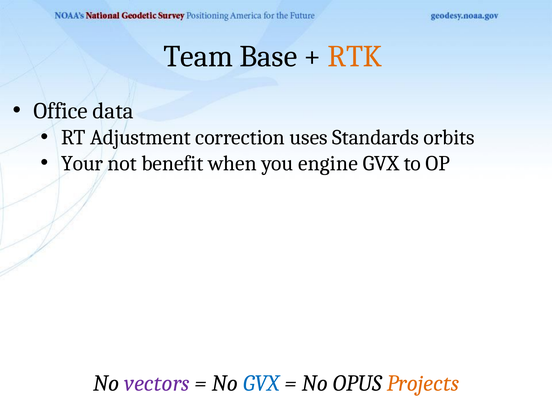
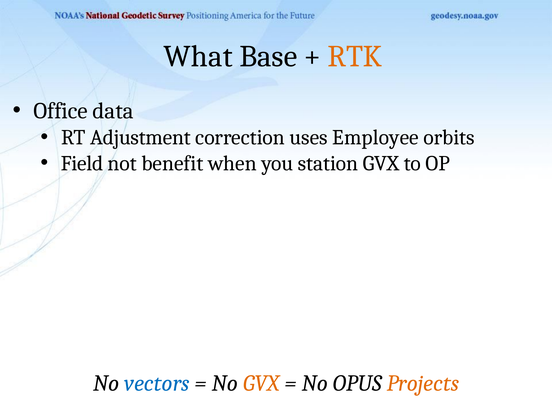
Team: Team -> What
Standards: Standards -> Employee
Your: Your -> Field
engine: engine -> station
vectors colour: purple -> blue
GVX at (261, 383) colour: blue -> orange
